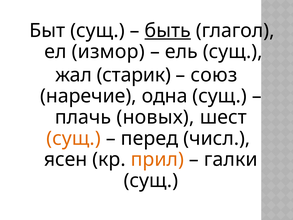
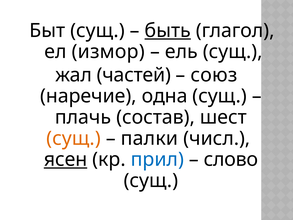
старик: старик -> частей
новых: новых -> состав
перед: перед -> палки
ясен underline: none -> present
прил colour: orange -> blue
галки: галки -> слово
